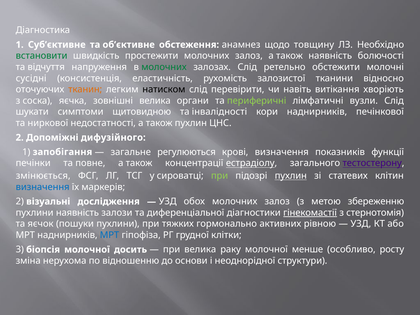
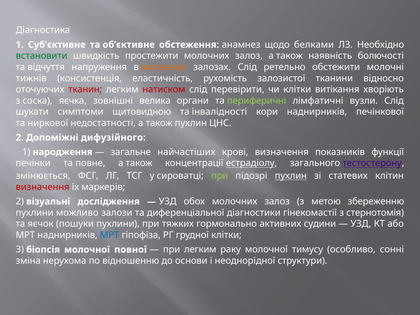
товщину: товщину -> белками
молочних at (164, 67) colour: green -> orange
сусідні: сусідні -> тижнів
тканин colour: orange -> red
натиском colour: black -> red
чи навіть: навіть -> клітки
запобігання: запобігання -> народження
регулюються: регулюються -> найчастіших
визначення at (43, 187) colour: blue -> red
пухлини наявність: наявність -> можливо
гінекомастії underline: present -> none
рівною: рівною -> судини
досить: досить -> повної
при велика: велика -> легким
менше: менше -> тимусу
росту: росту -> сонні
